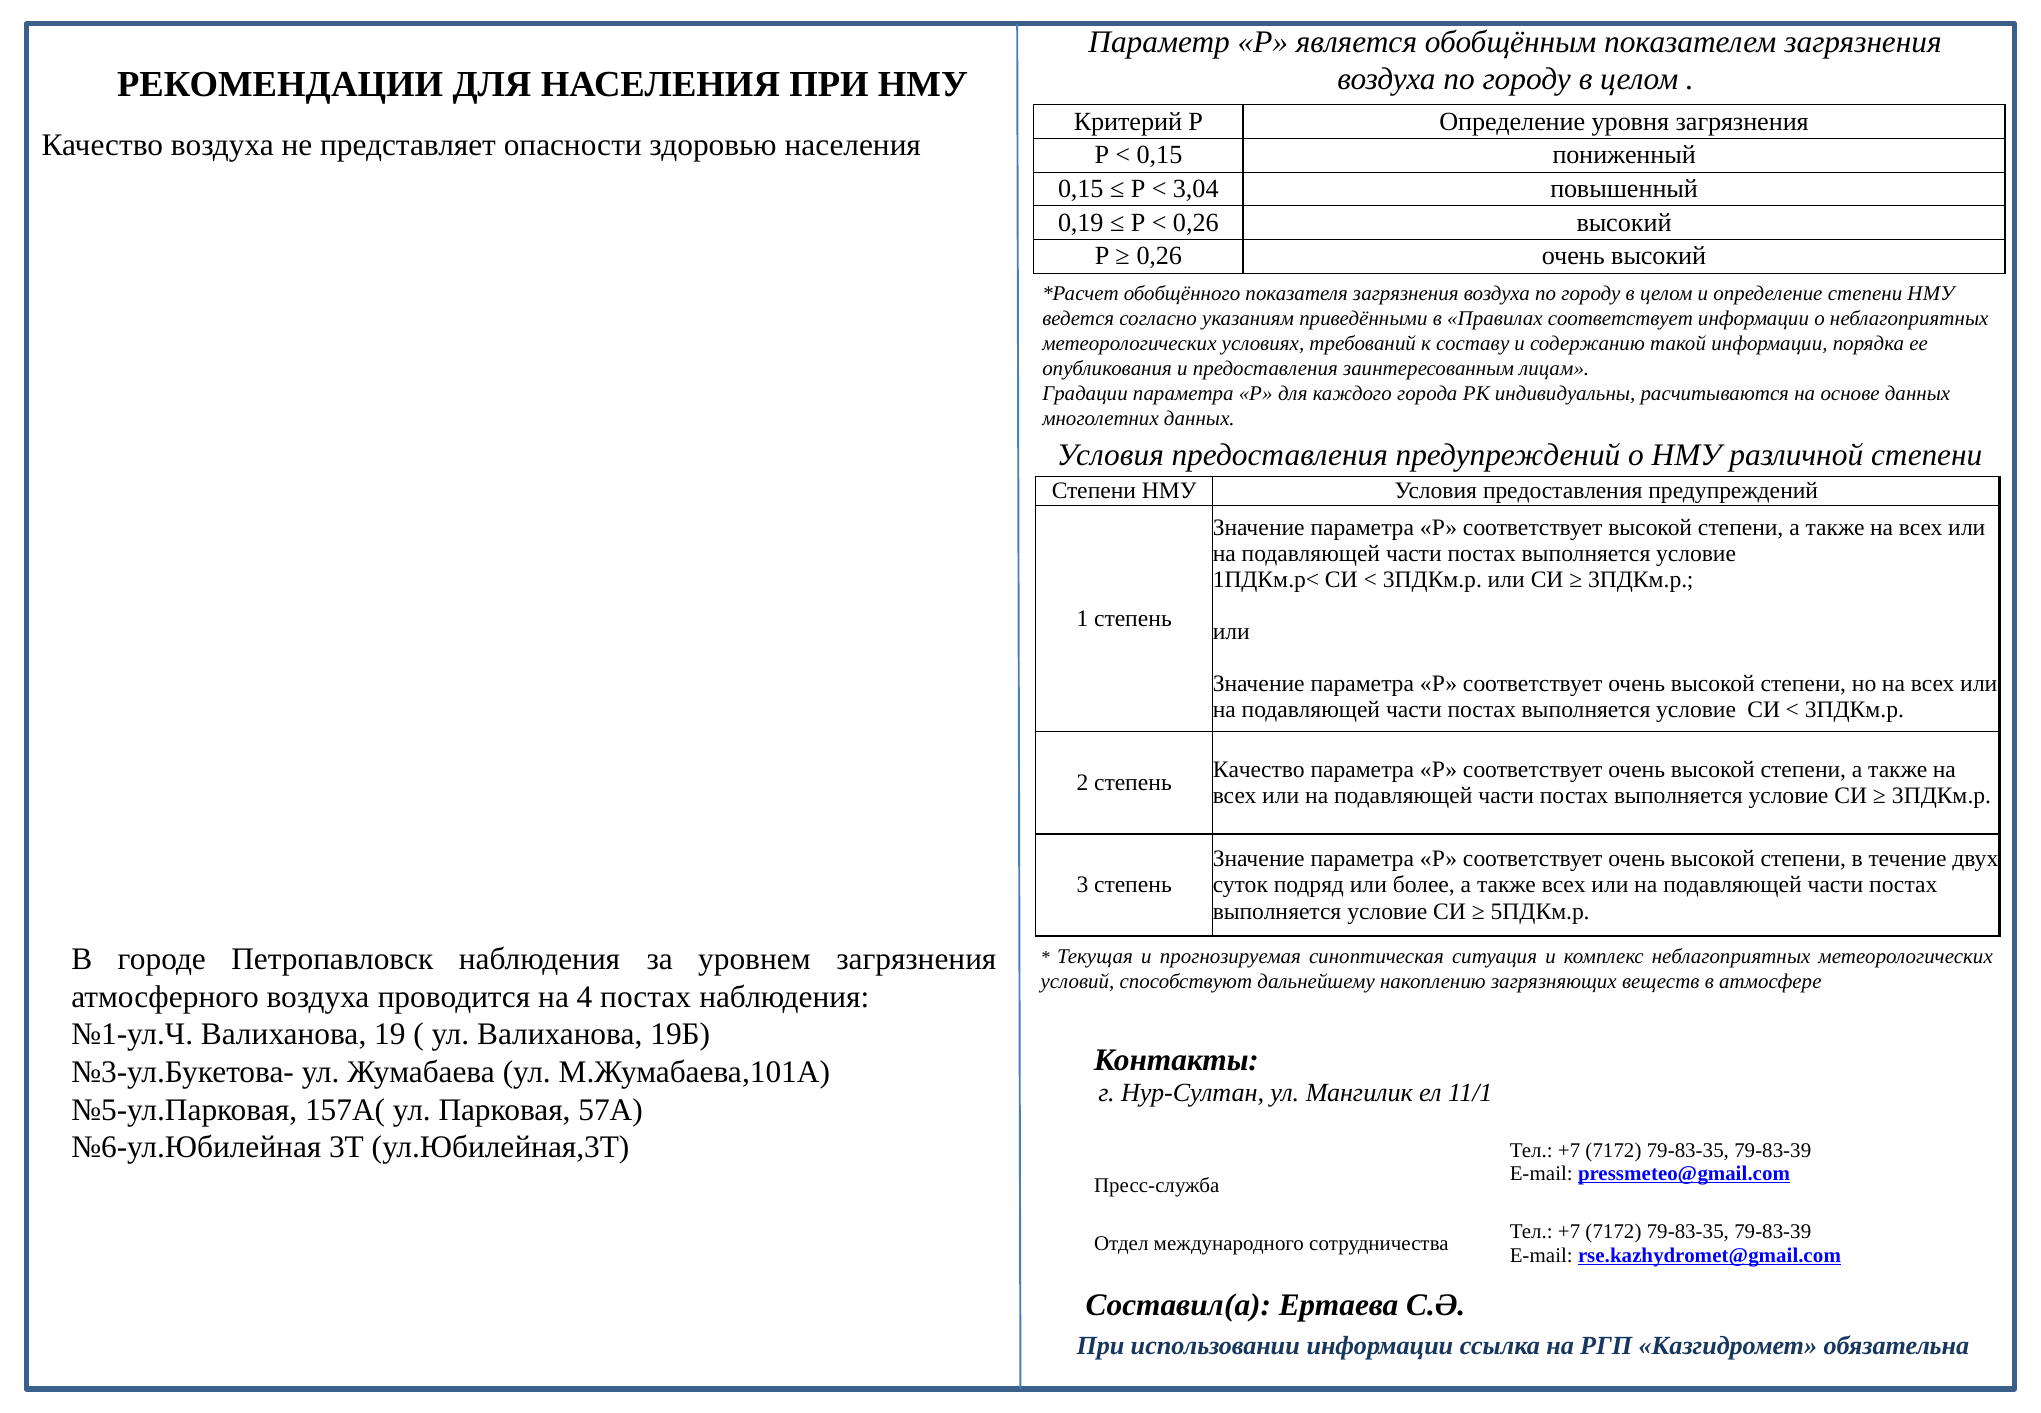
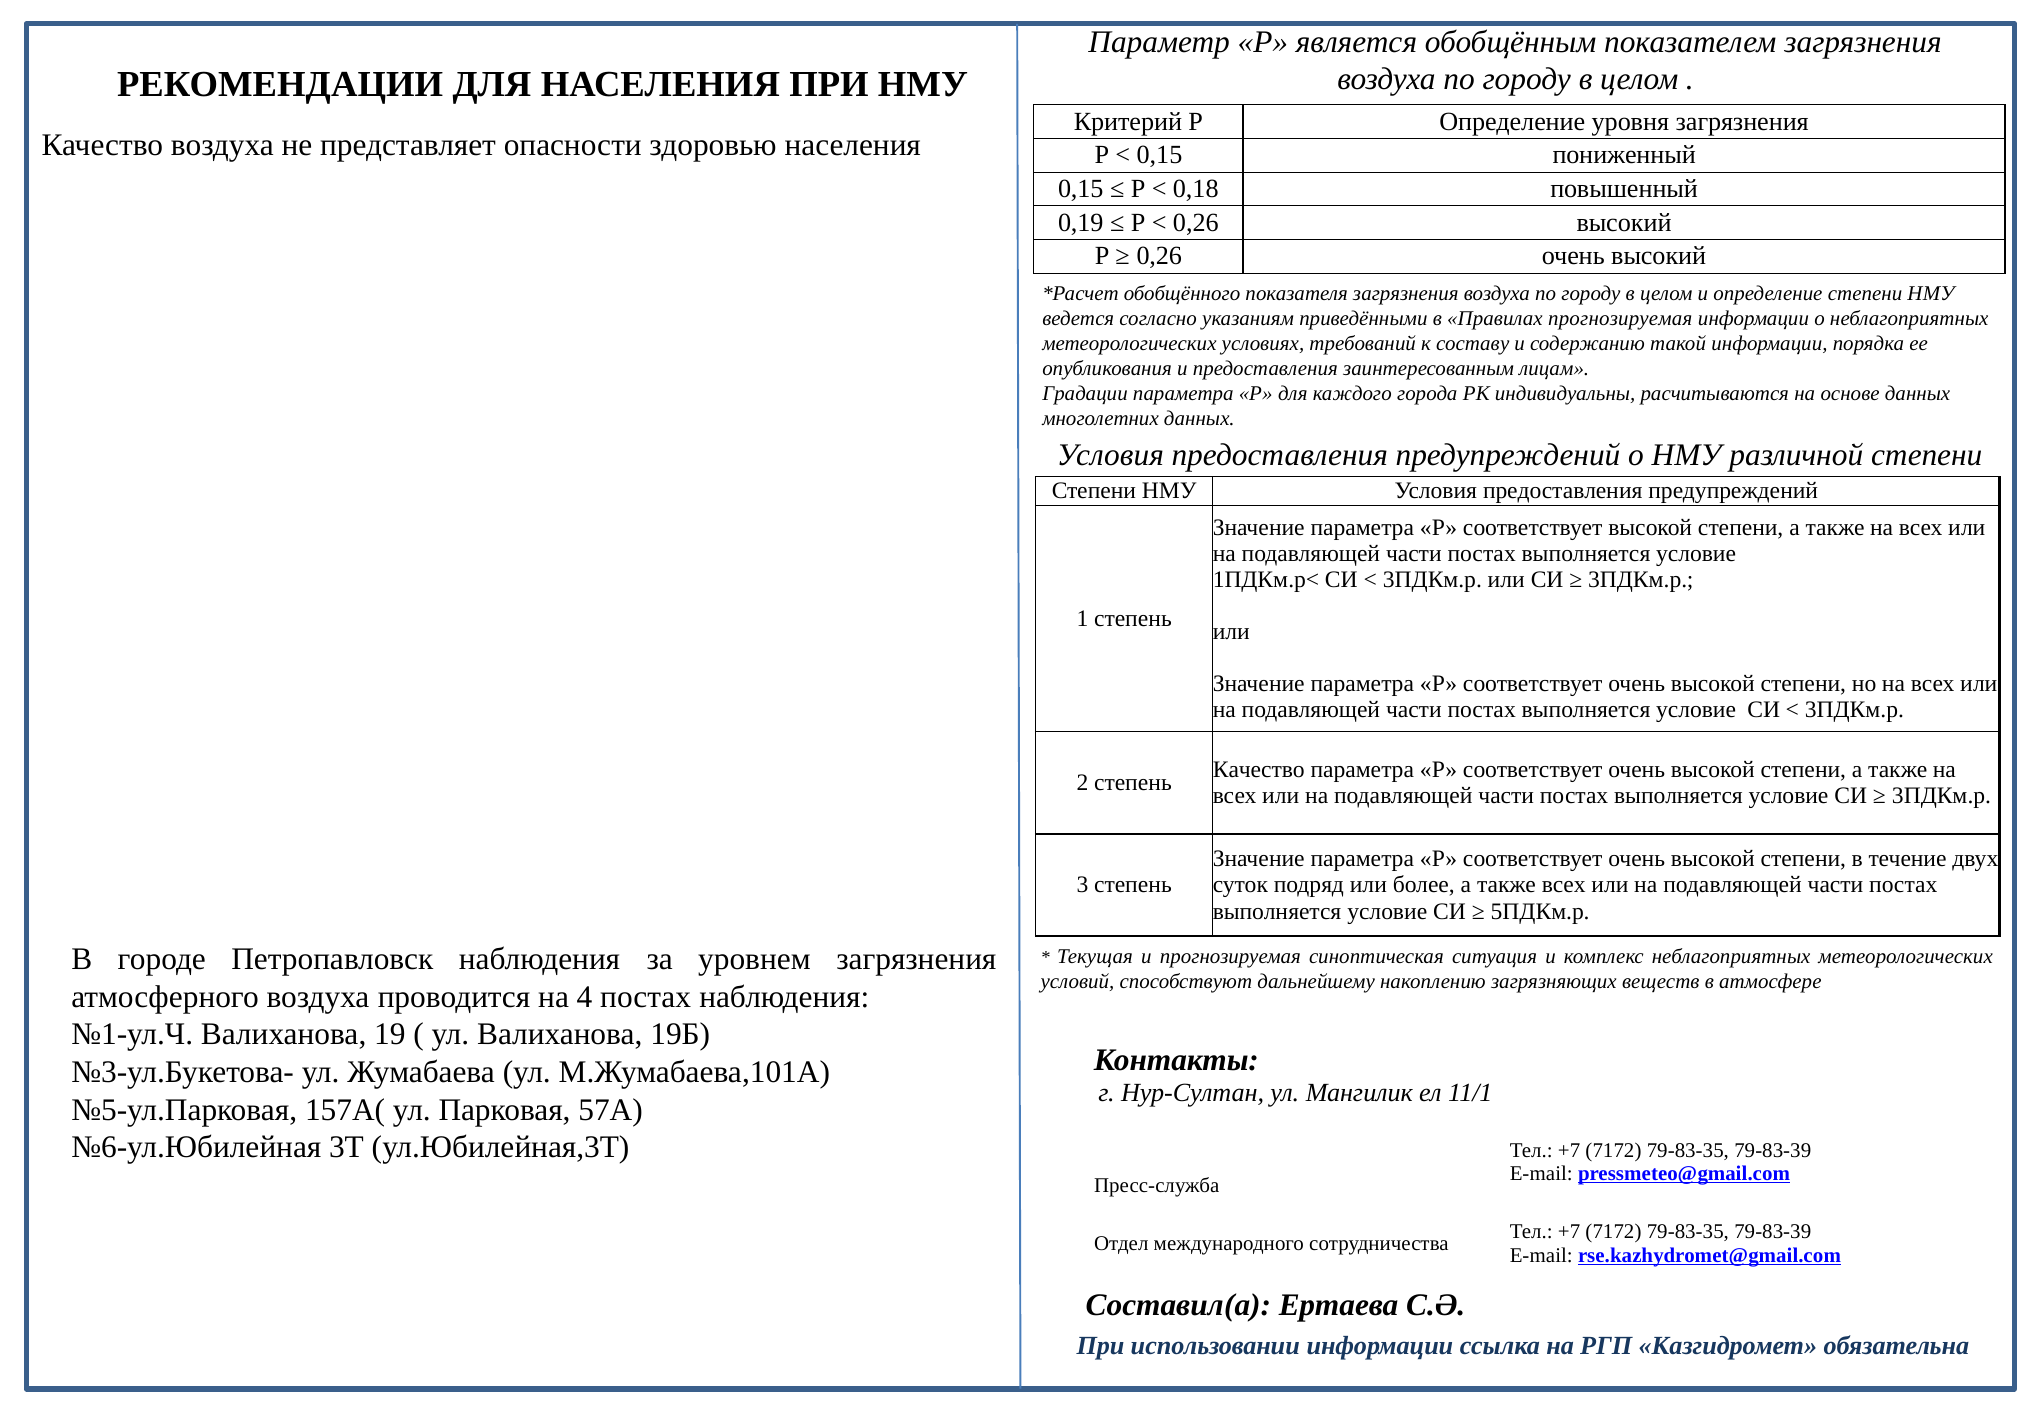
3,04: 3,04 -> 0,18
Правилах соответствует: соответствует -> прогнозируемая
